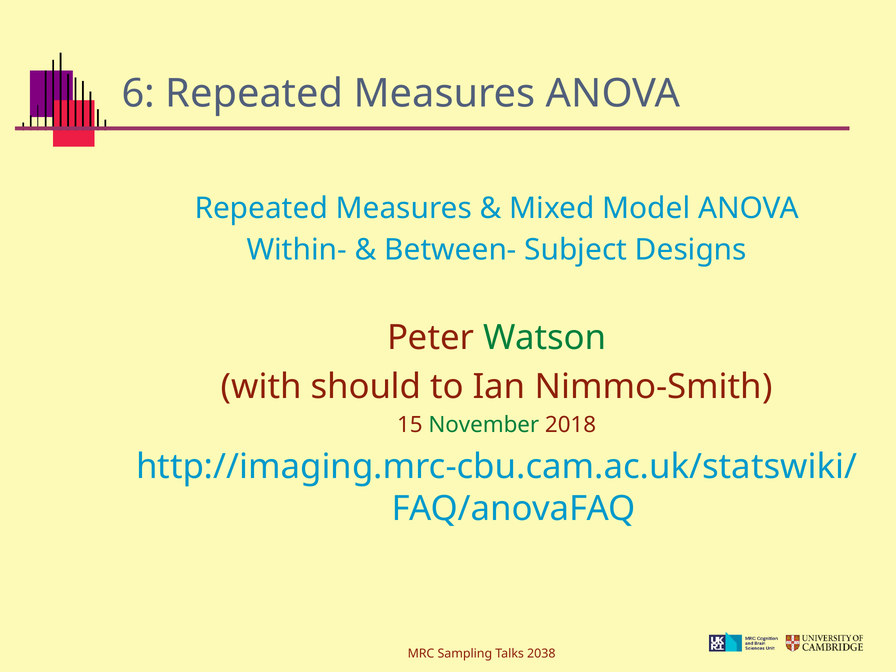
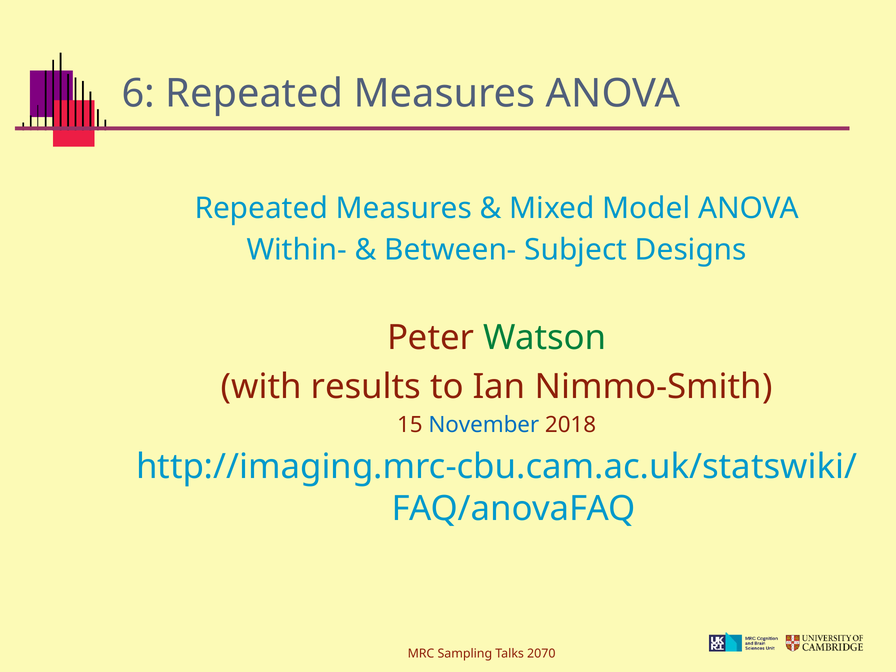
should: should -> results
November colour: green -> blue
2038: 2038 -> 2070
